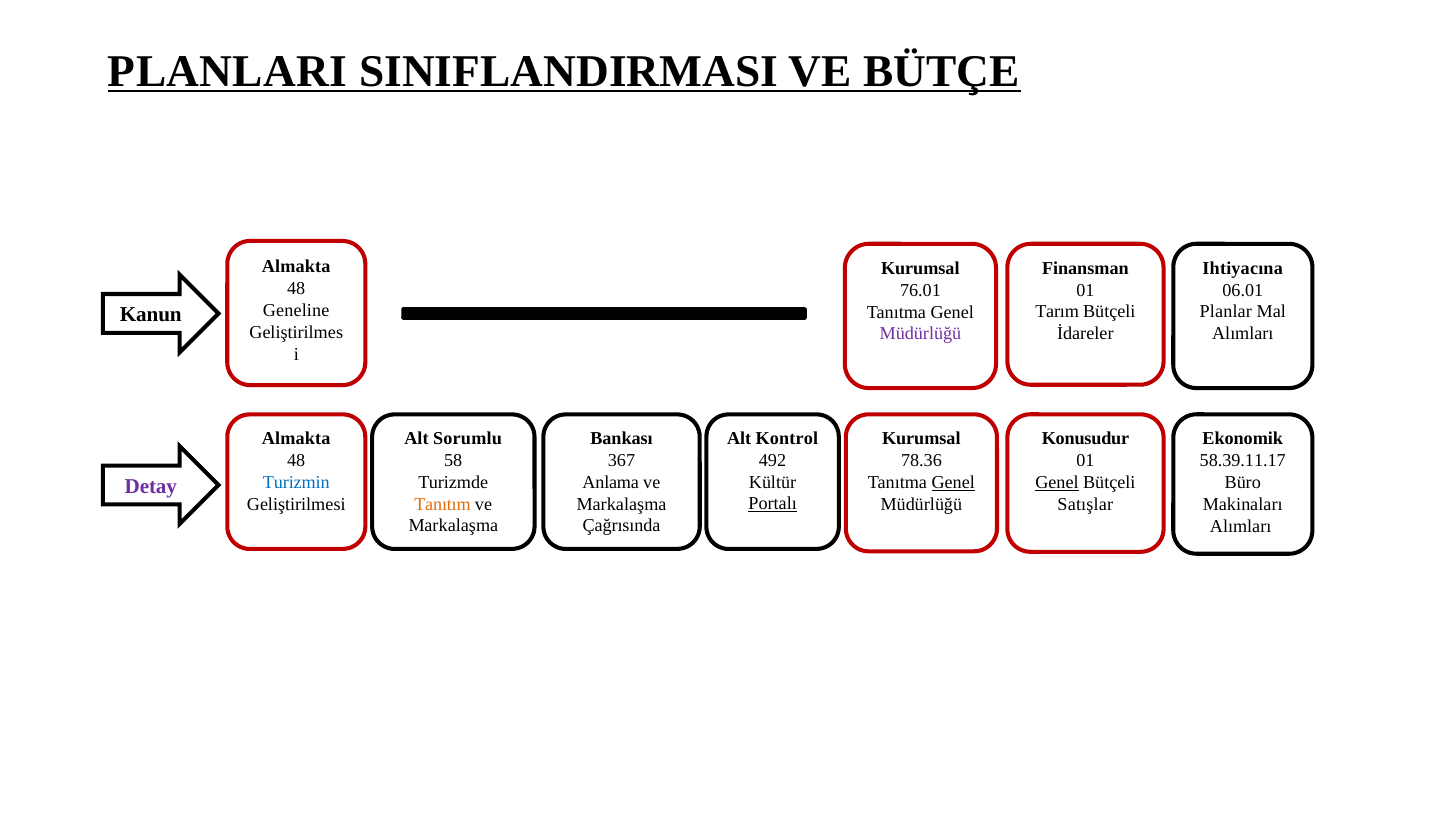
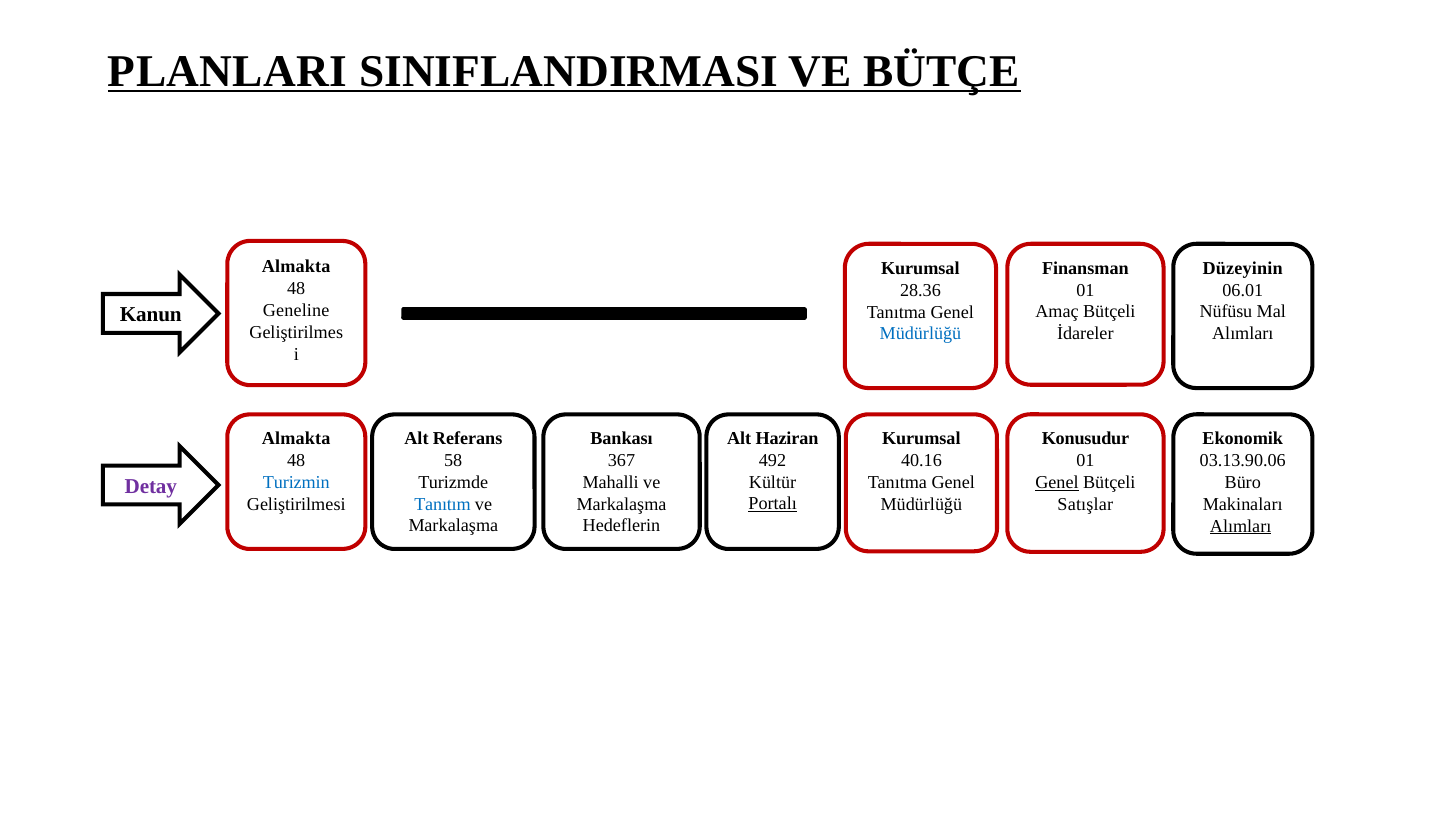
Ihtiyacına: Ihtiyacına -> Düzeyinin
76.01: 76.01 -> 28.36
Tarım: Tarım -> Amaç
Planlar: Planlar -> Nüfüsu
Müdürlüğü at (920, 334) colour: purple -> blue
Sorumlu: Sorumlu -> Referans
Kontrol: Kontrol -> Haziran
78.36: 78.36 -> 40.16
58.39.11.17: 58.39.11.17 -> 03.13.90.06
Anlama: Anlama -> Mahalli
Genel at (953, 482) underline: present -> none
Tanıtım colour: orange -> blue
Çağrısında: Çağrısında -> Hedeflerin
Alımları at (1241, 526) underline: none -> present
